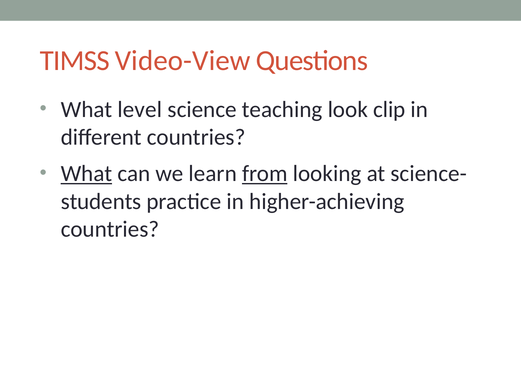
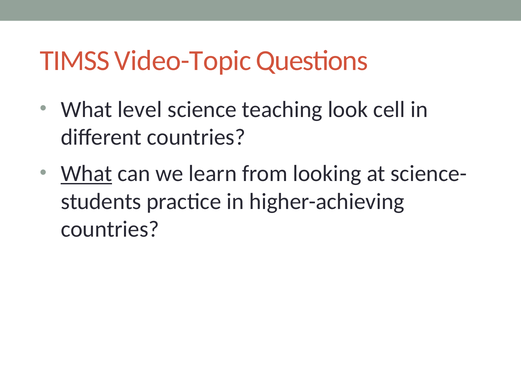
Video-View: Video-View -> Video-Topic
clip: clip -> cell
from underline: present -> none
